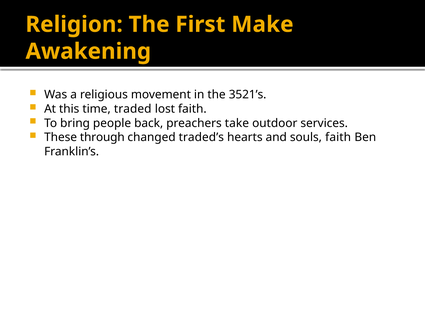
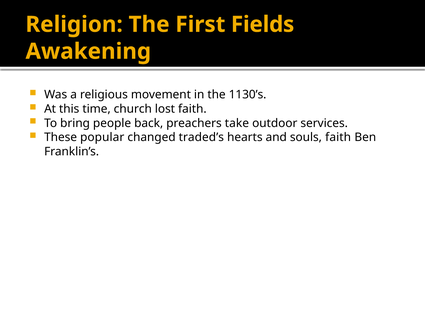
Make: Make -> Fields
3521’s: 3521’s -> 1130’s
traded: traded -> church
through: through -> popular
